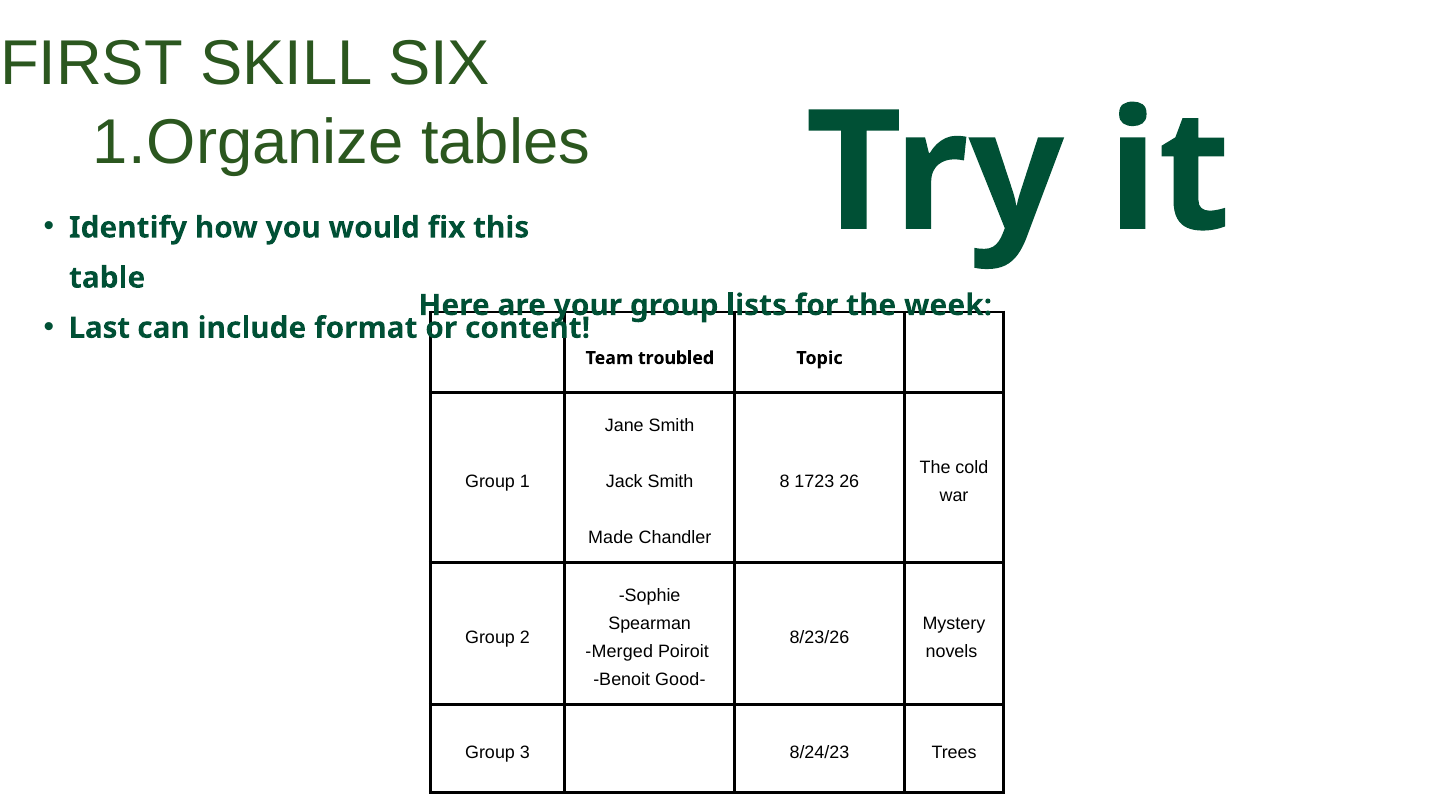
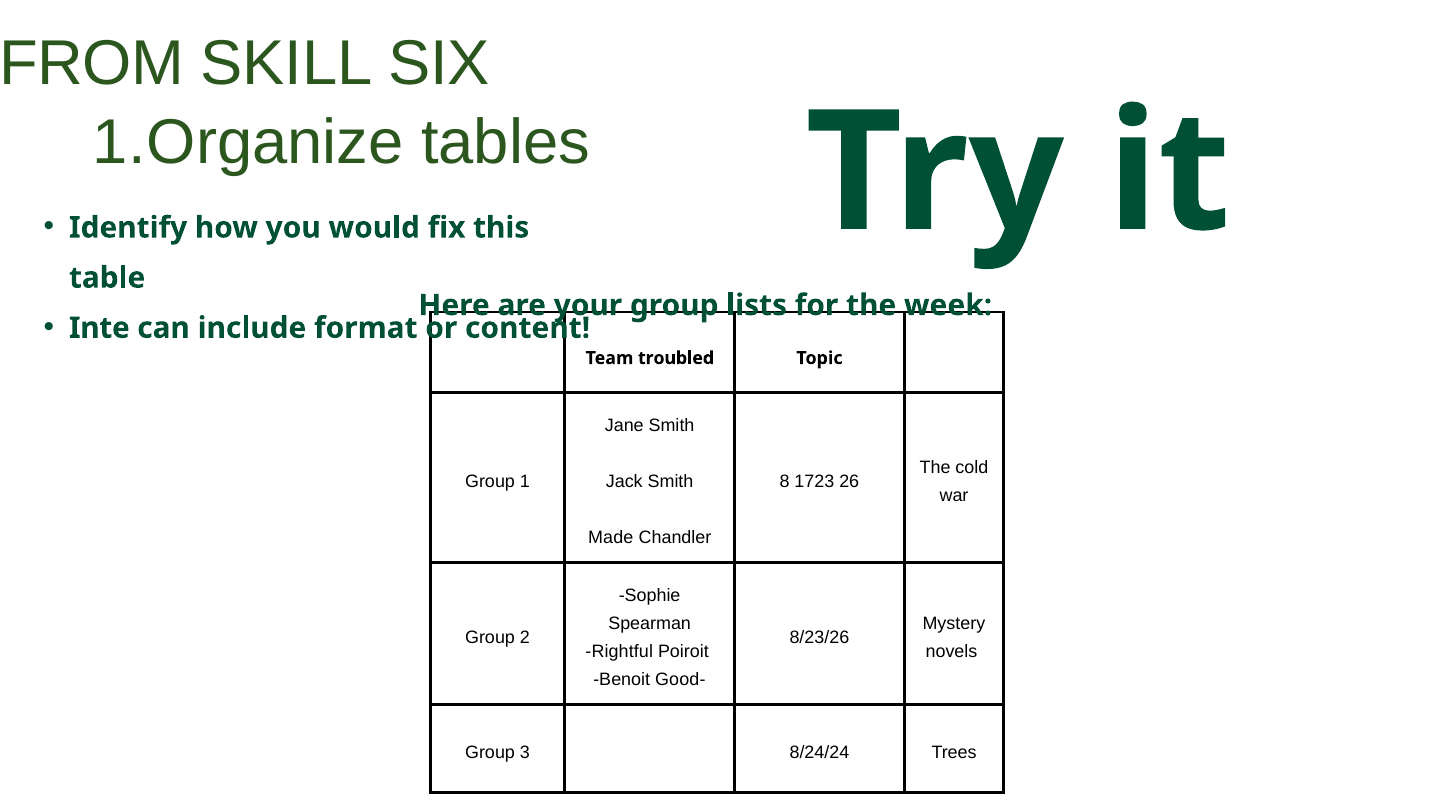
FIRST: FIRST -> FROM
Last: Last -> Inte
Merged: Merged -> Rightful
8/24/23: 8/24/23 -> 8/24/24
